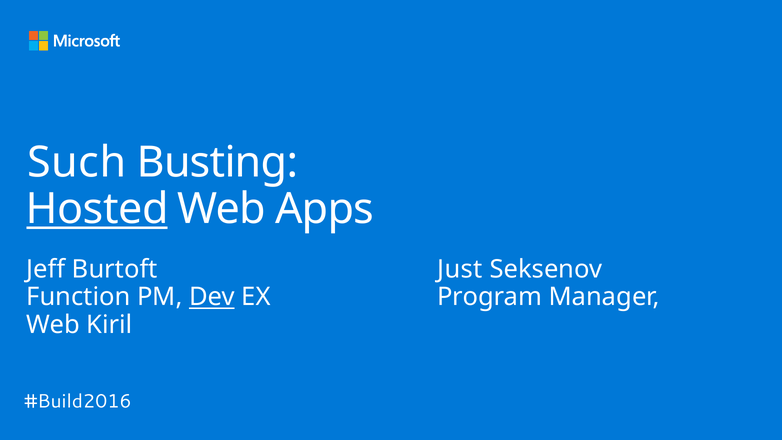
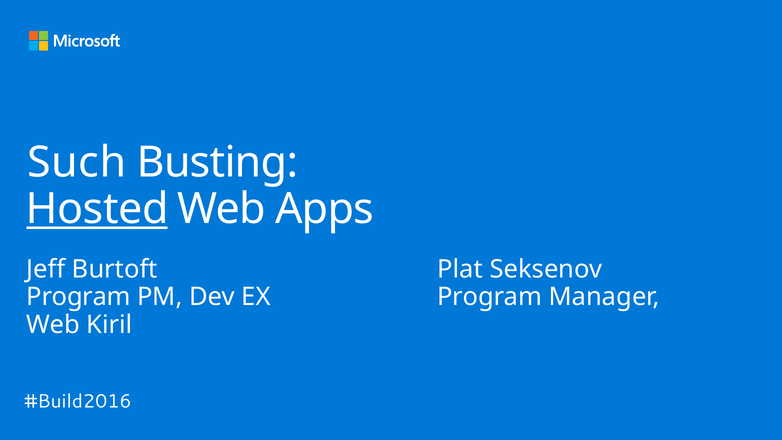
Just: Just -> Plat
Function at (78, 297): Function -> Program
Dev underline: present -> none
